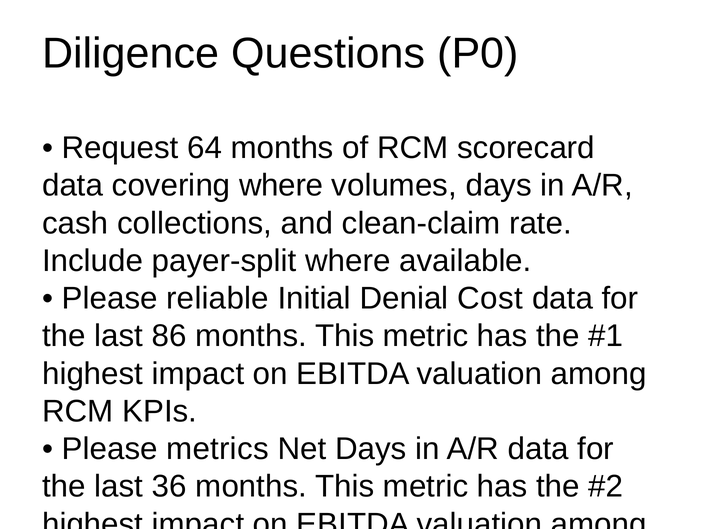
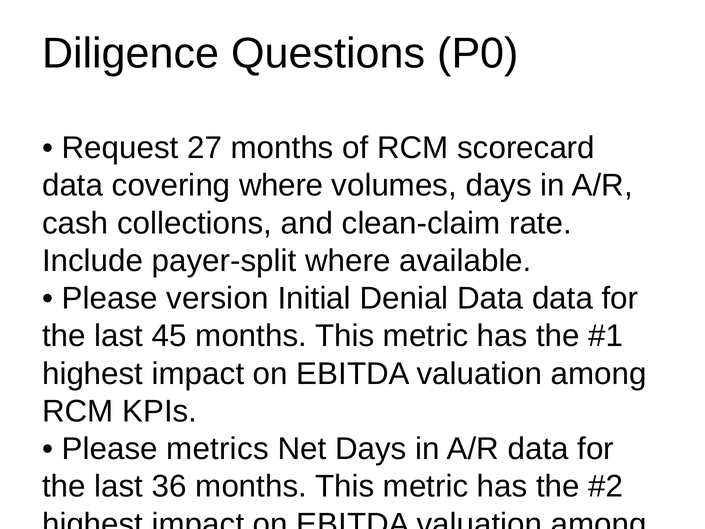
64: 64 -> 27
reliable: reliable -> version
Denial Cost: Cost -> Data
86: 86 -> 45
